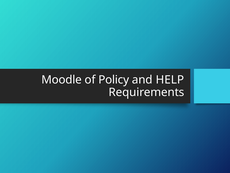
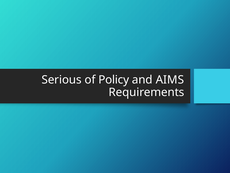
Moodle: Moodle -> Serious
HELP: HELP -> AIMS
